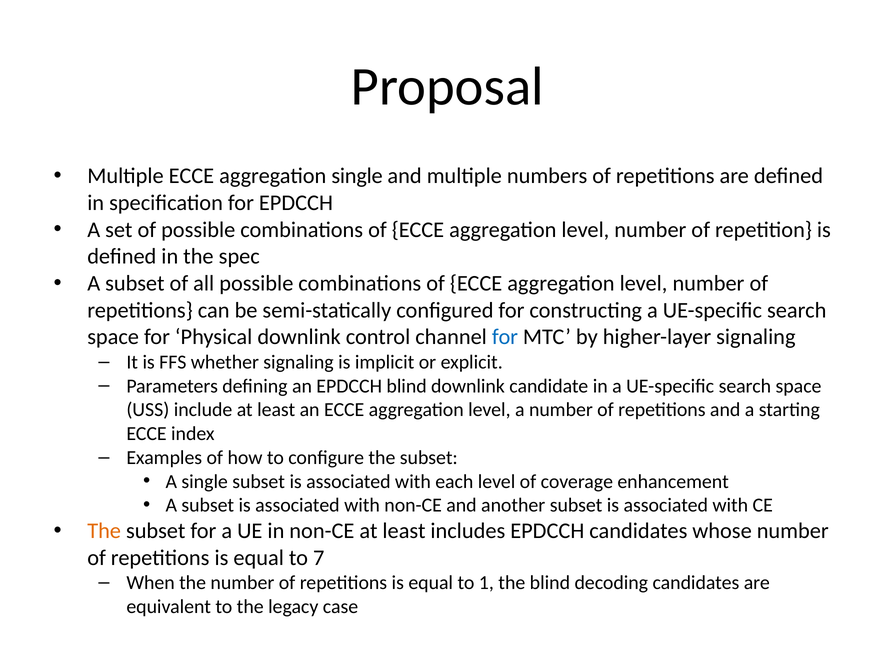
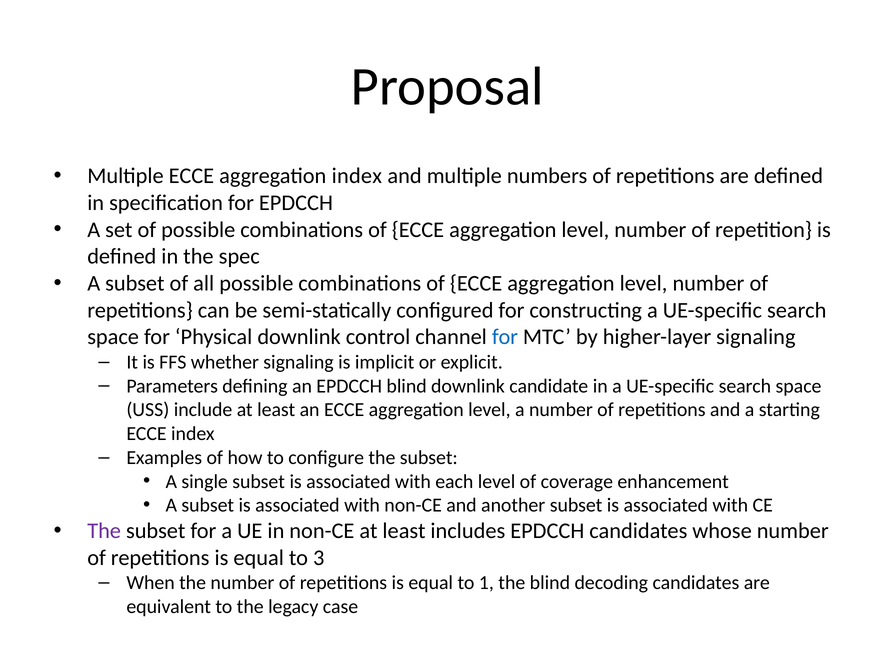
aggregation single: single -> index
The at (104, 531) colour: orange -> purple
7: 7 -> 3
